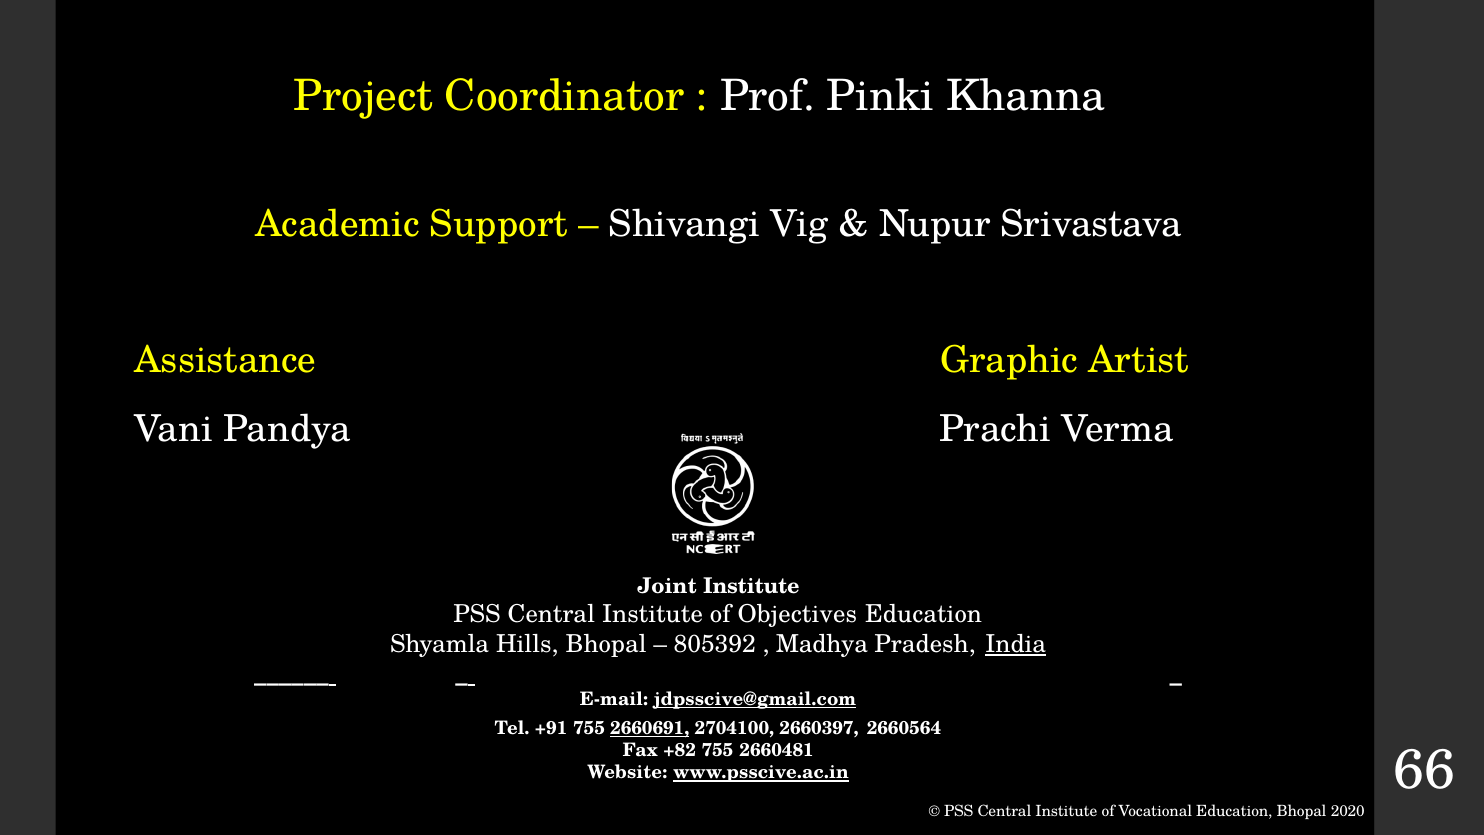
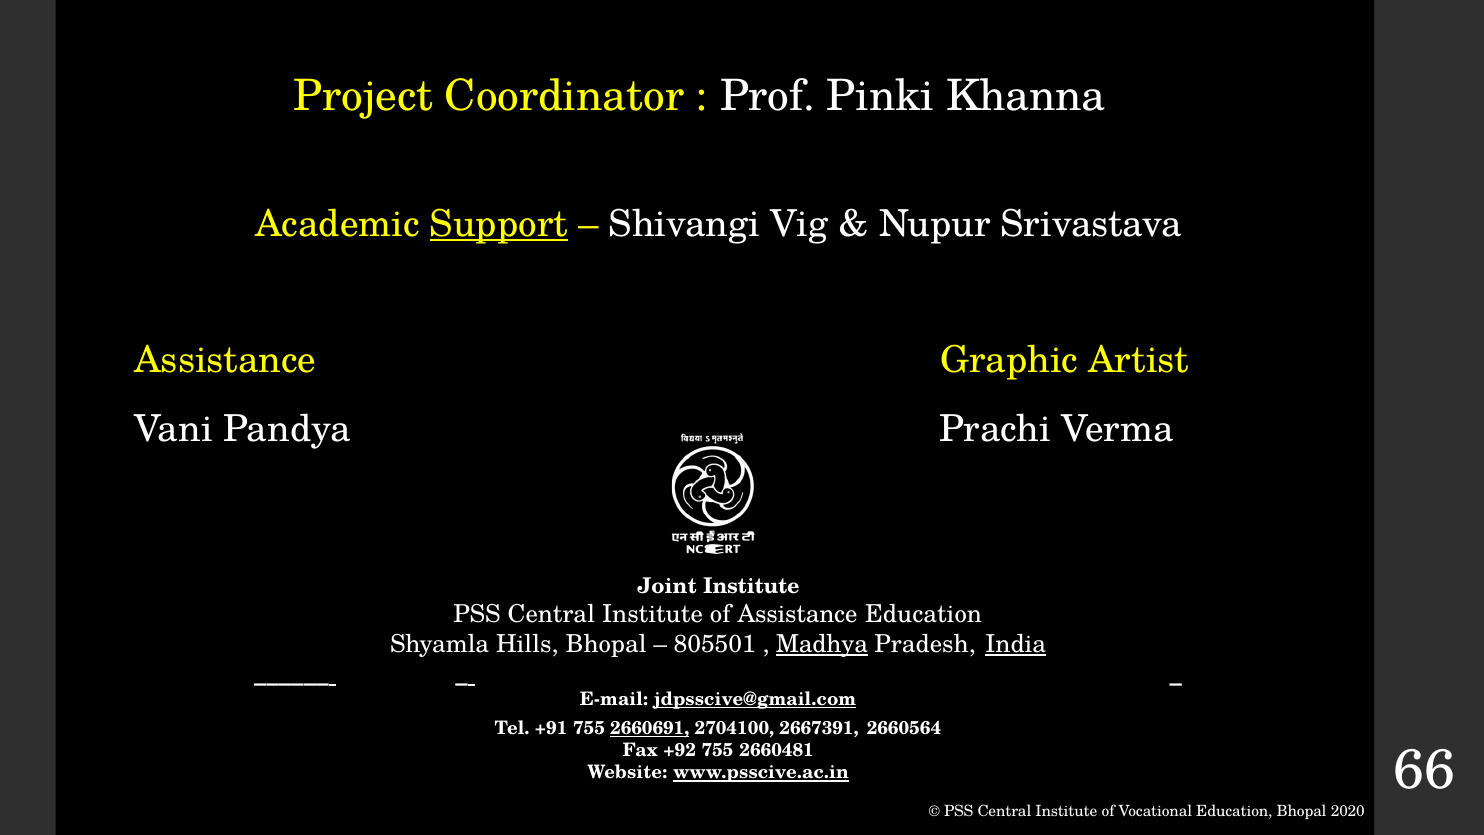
Support underline: none -> present
of Objectives: Objectives -> Assistance
805392: 805392 -> 805501
Madhya underline: none -> present
2660397: 2660397 -> 2667391
+82: +82 -> +92
